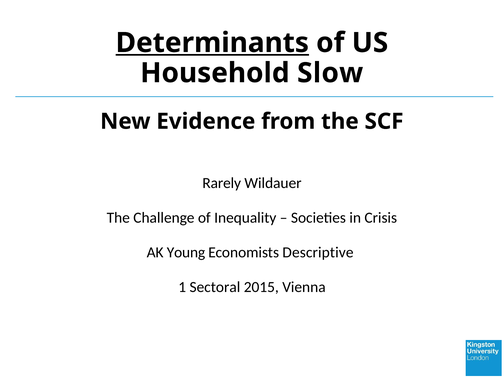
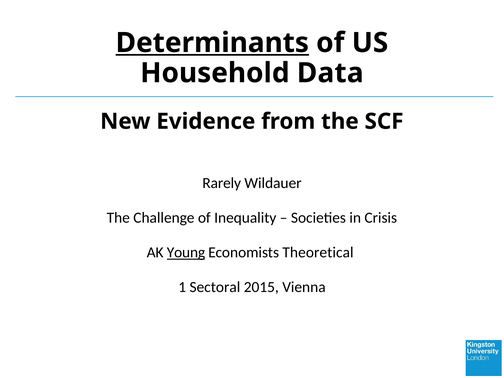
Slow: Slow -> Data
Young underline: none -> present
Descriptive: Descriptive -> Theoretical
